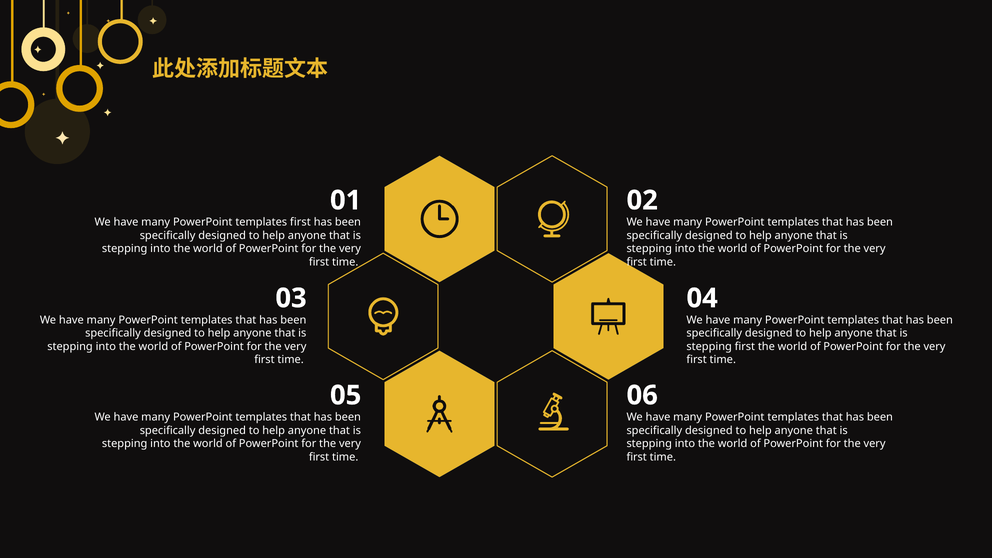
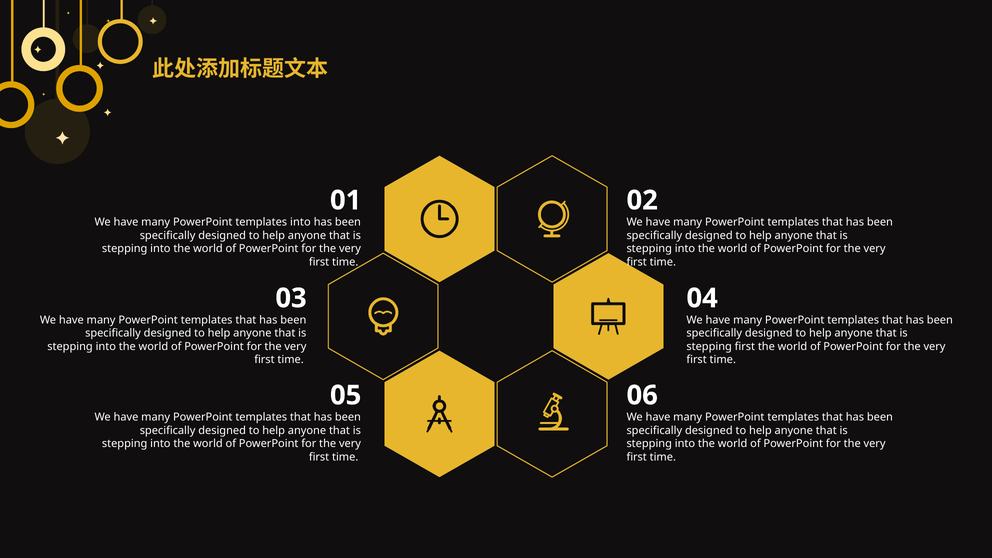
templates first: first -> into
